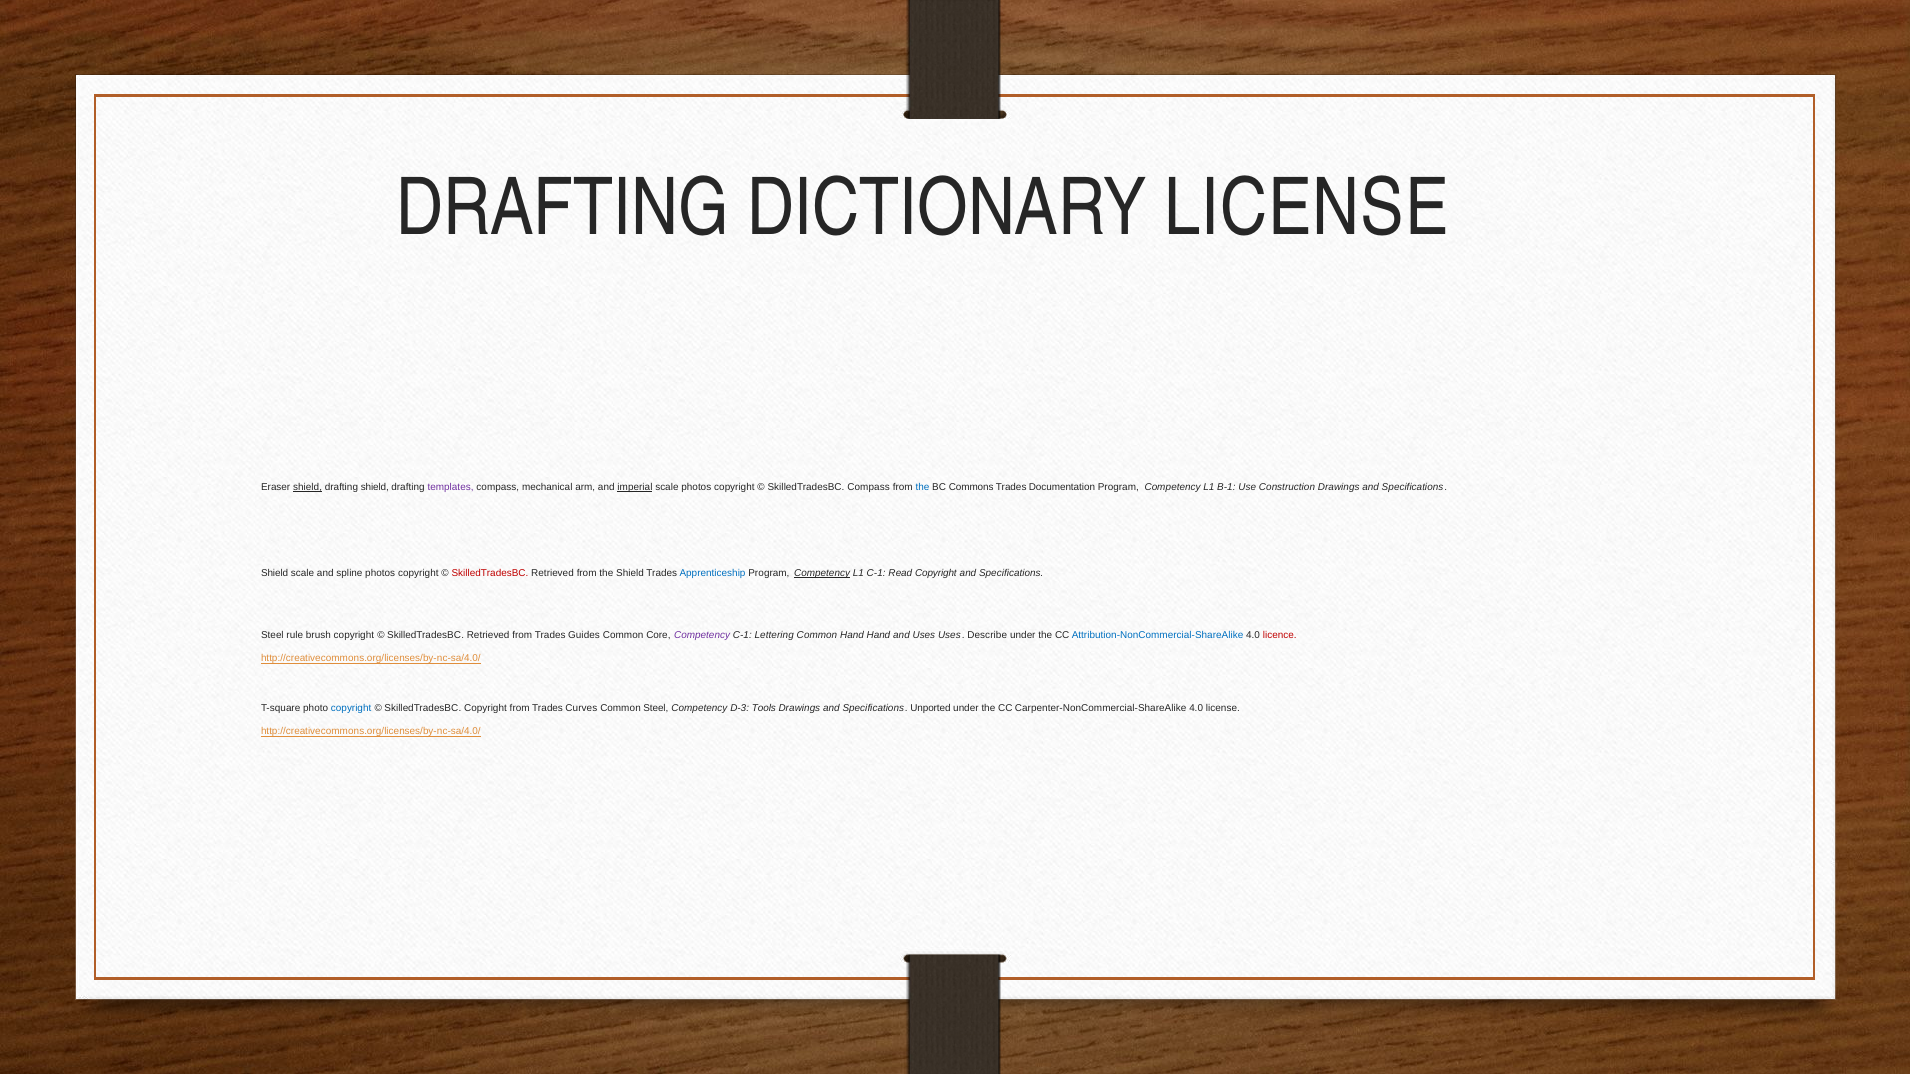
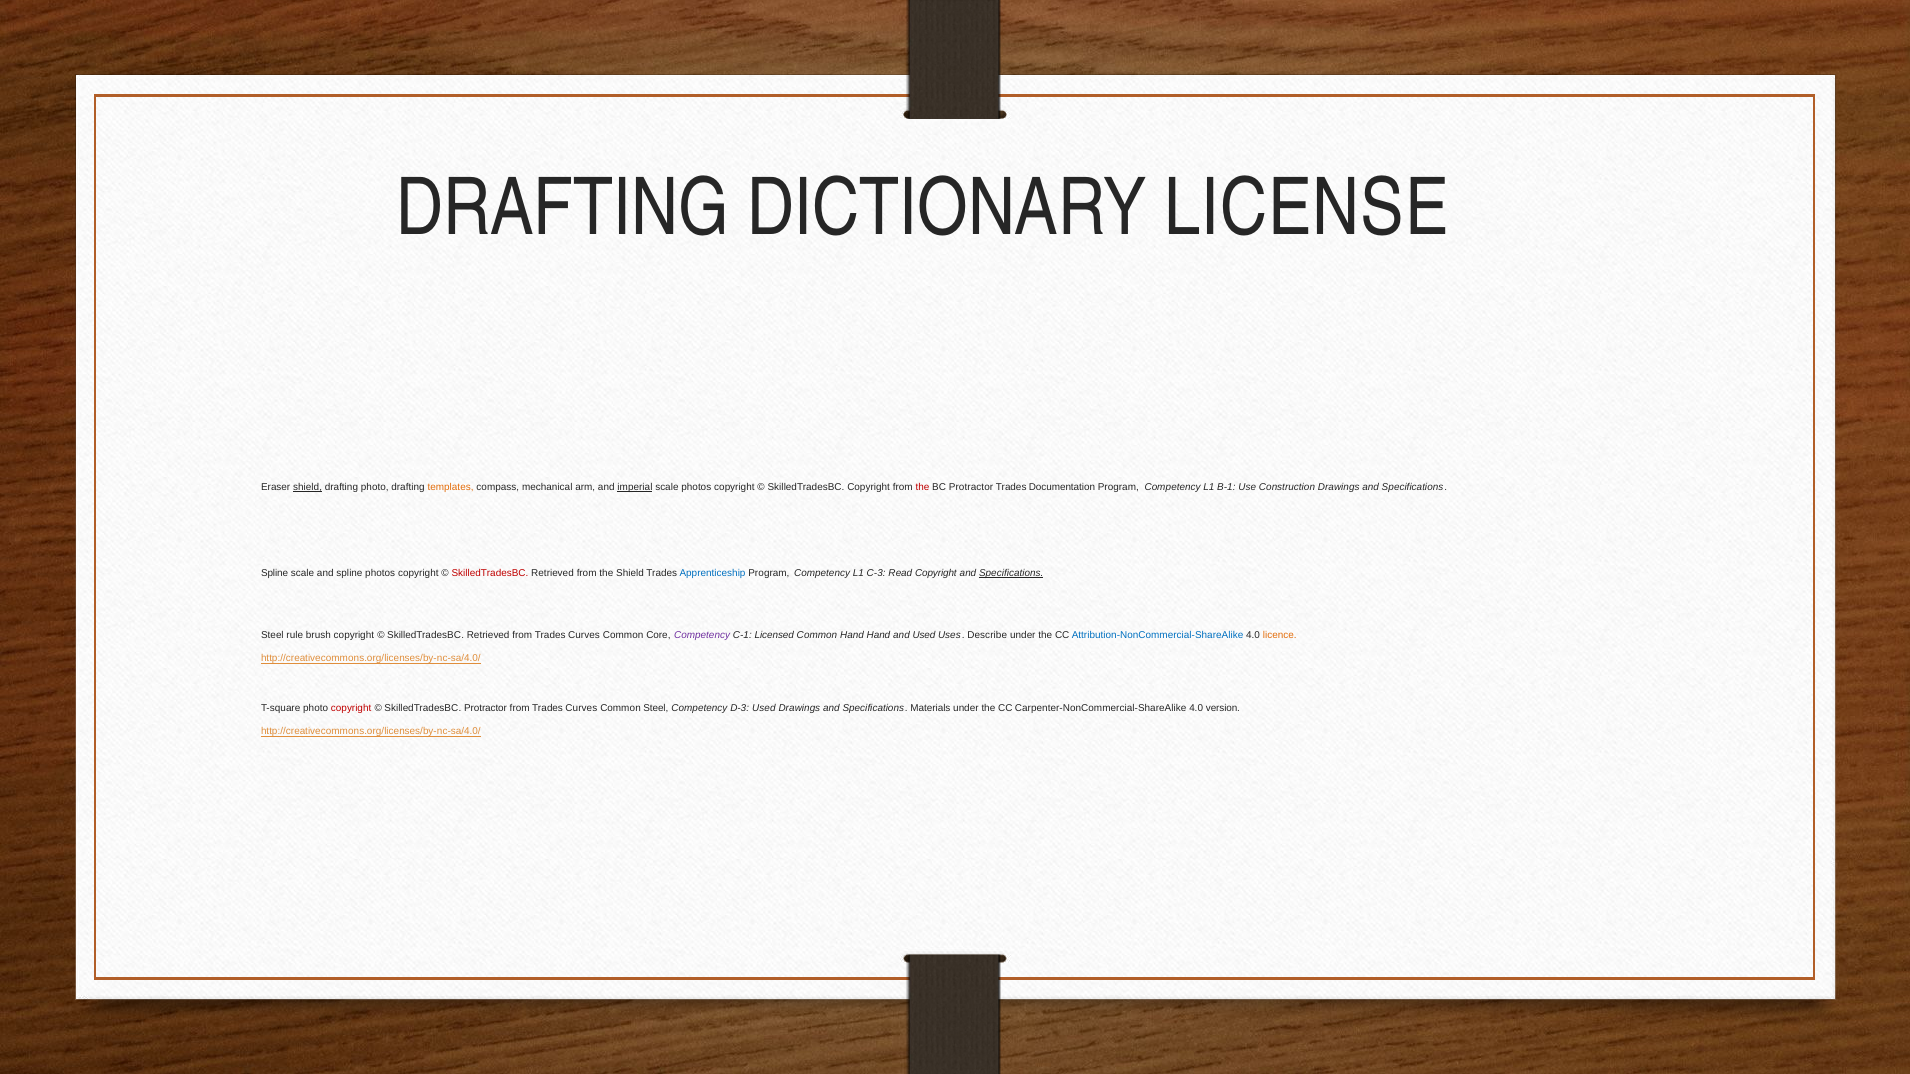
drafting shield: shield -> photo
templates colour: purple -> orange
SkilledTradesBC Compass: Compass -> Copyright
the at (922, 487) colour: blue -> red
BC Commons: Commons -> Protractor
Shield at (275, 574): Shield -> Spline
Competency at (822, 574) underline: present -> none
L1 C-1: C-1 -> C-3
Specifications at (1011, 574) underline: none -> present
Retrieved from Trades Guides: Guides -> Curves
Lettering: Lettering -> Licensed
and Uses: Uses -> Used
licence colour: red -> orange
copyright at (351, 708) colour: blue -> red
SkilledTradesBC Copyright: Copyright -> Protractor
D-3 Tools: Tools -> Used
Unported: Unported -> Materials
4.0 license: license -> version
